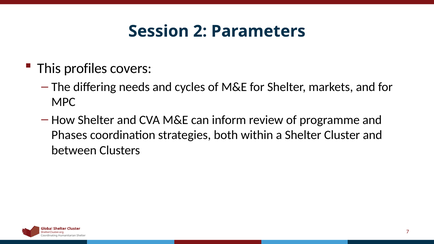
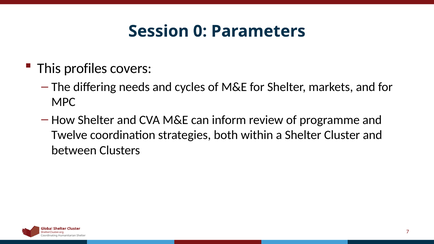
2: 2 -> 0
Phases: Phases -> Twelve
